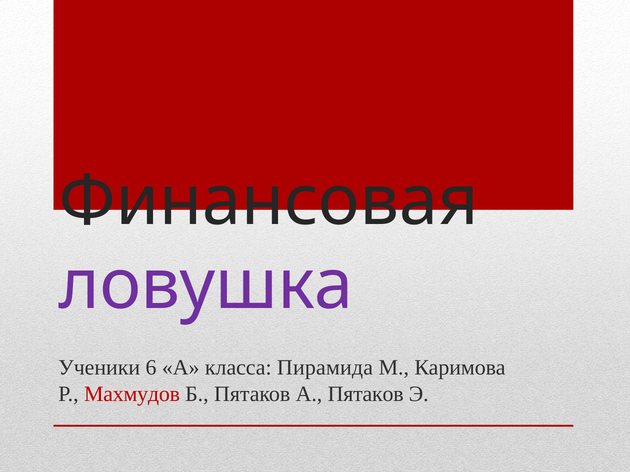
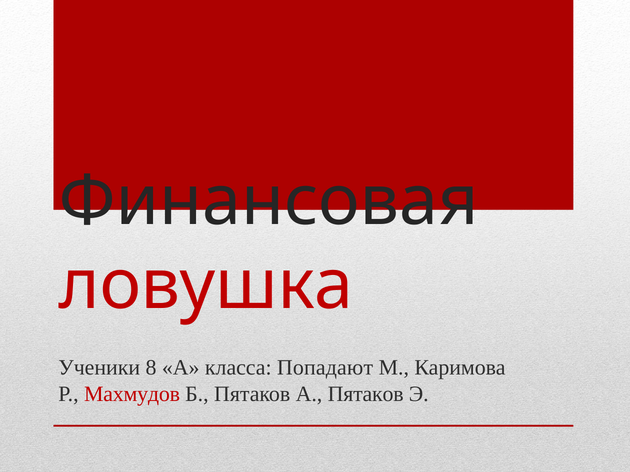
ловушка colour: purple -> red
6: 6 -> 8
Пирамида: Пирамида -> Попадают
